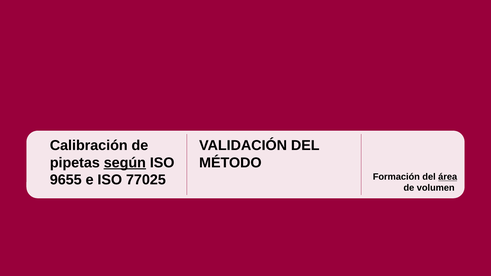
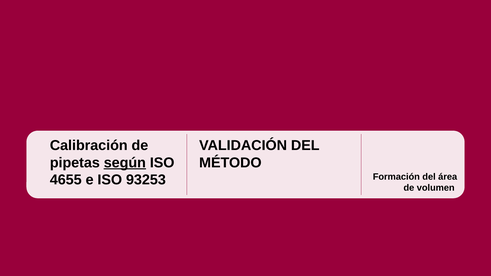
área underline: present -> none
9655: 9655 -> 4655
77025: 77025 -> 93253
